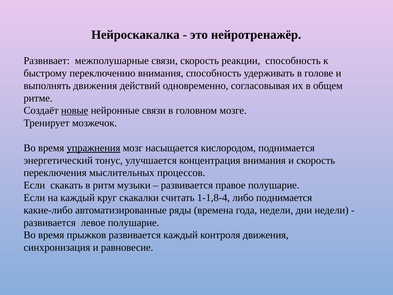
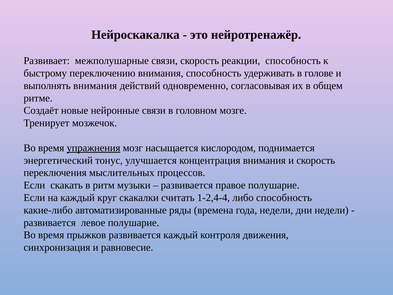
выполнять движения: движения -> внимания
новые underline: present -> none
1-1,8-4: 1-1,8-4 -> 1-2,4-4
либо поднимается: поднимается -> способность
